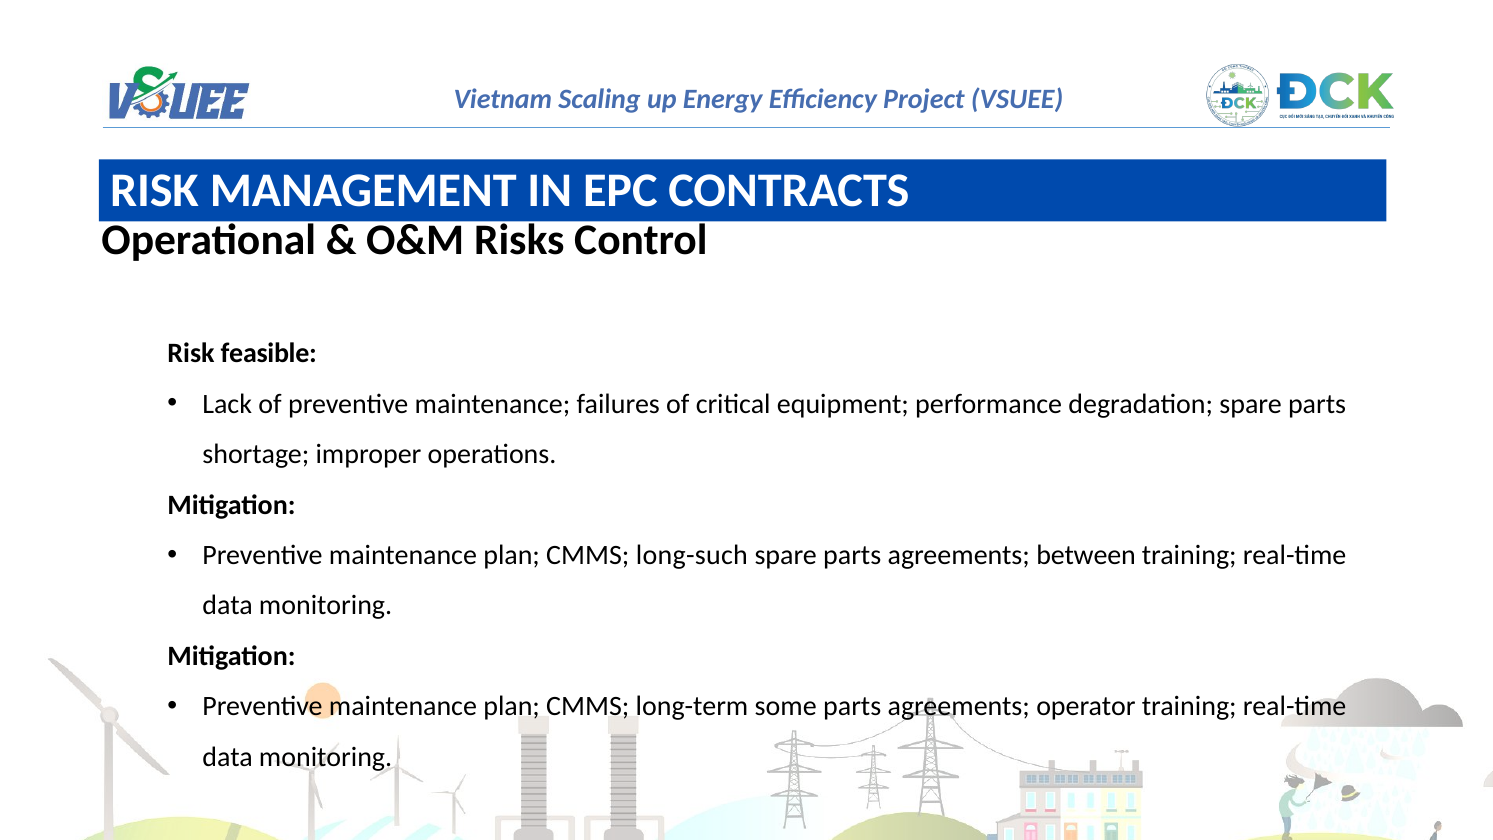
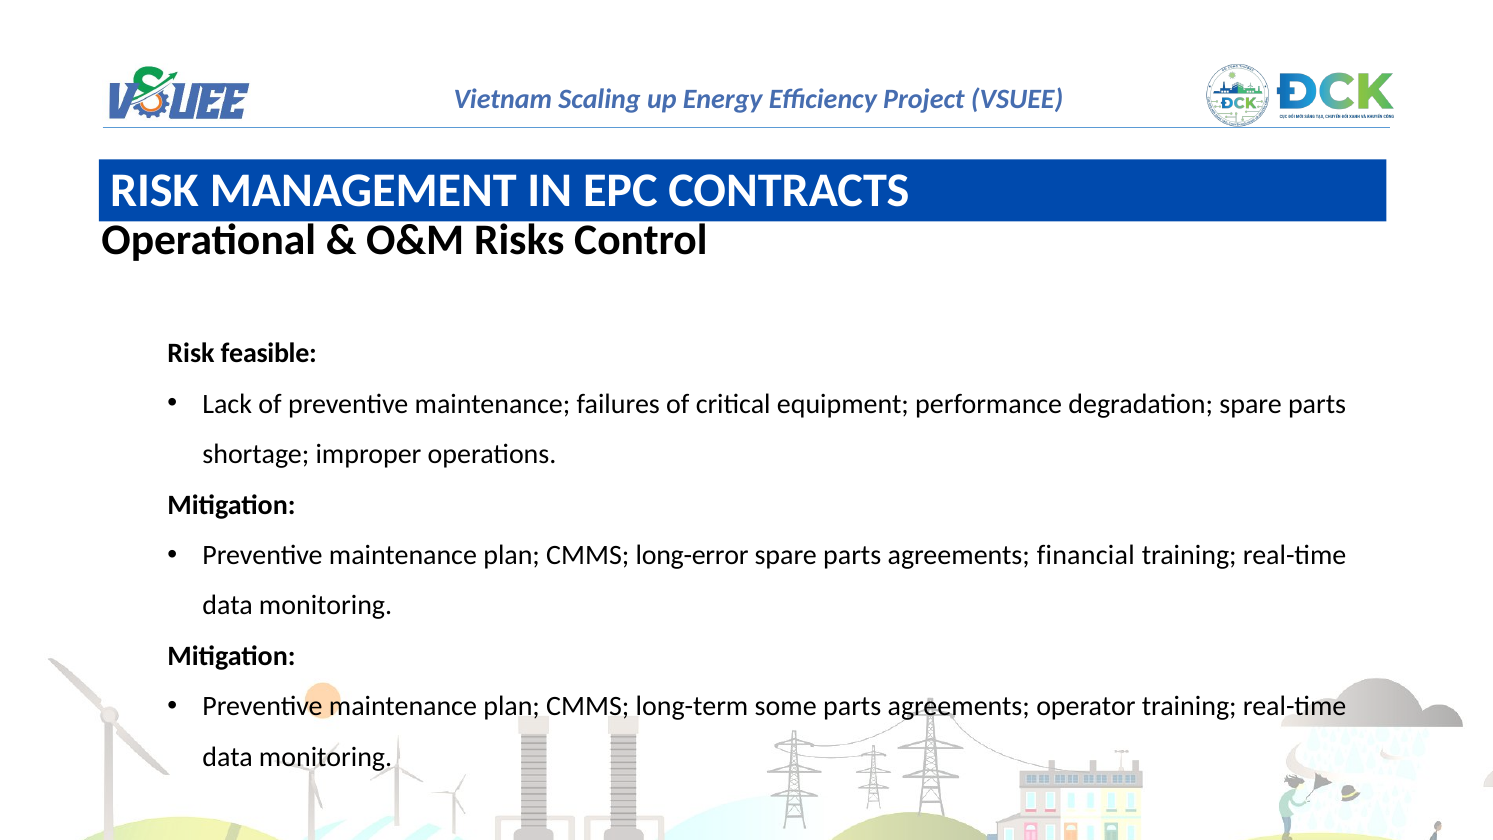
long-such: long-such -> long-error
between: between -> financial
